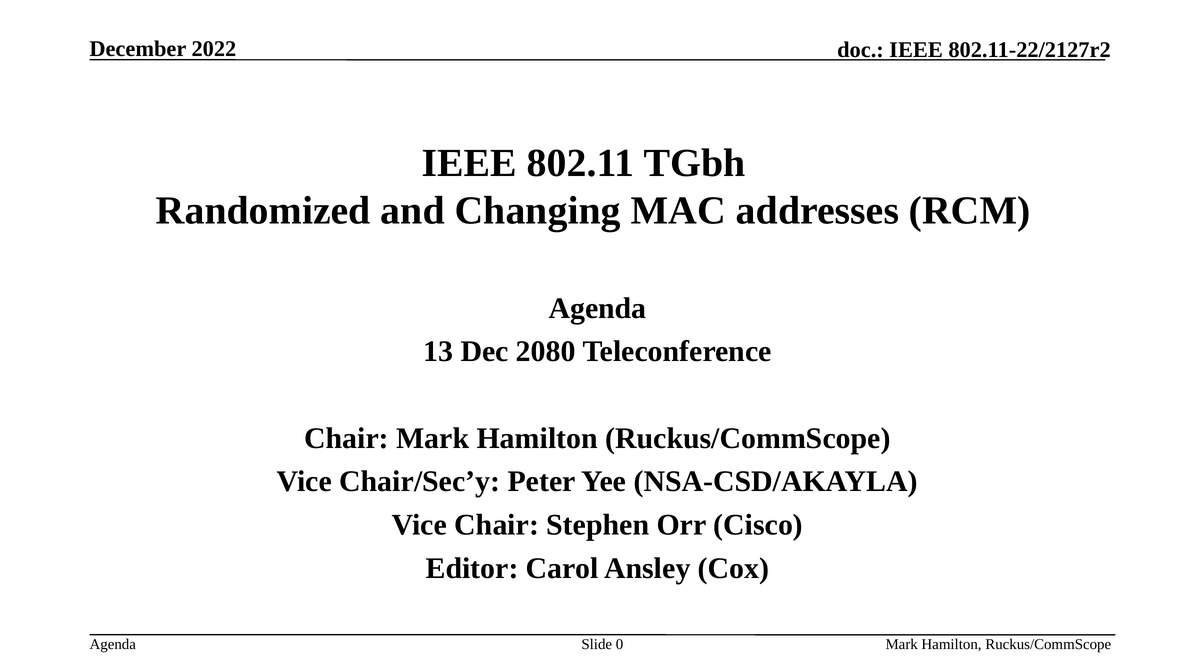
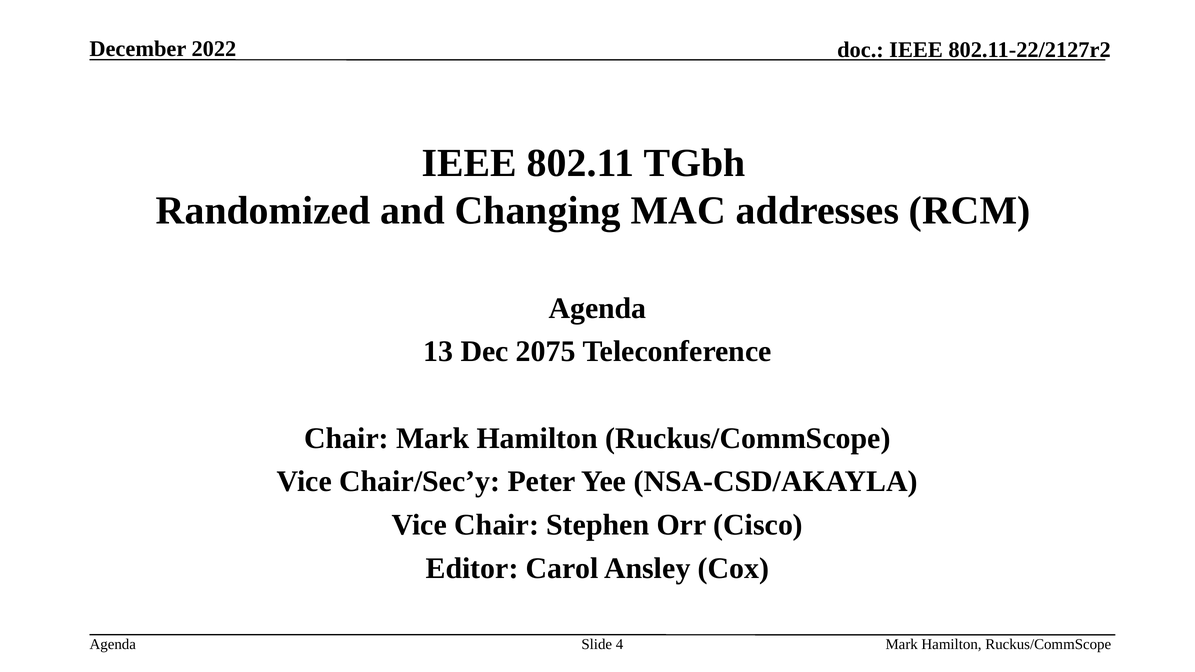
2080: 2080 -> 2075
0: 0 -> 4
